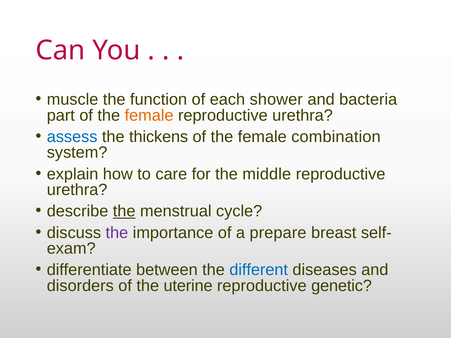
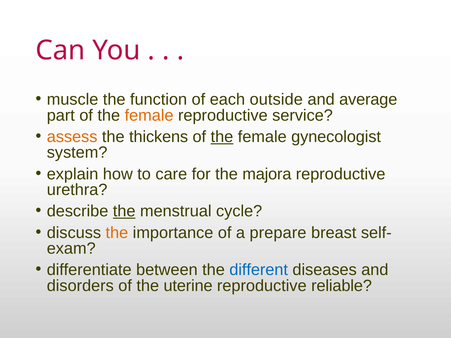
shower: shower -> outside
bacteria: bacteria -> average
urethra at (303, 115): urethra -> service
assess colour: blue -> orange
the at (222, 137) underline: none -> present
combination: combination -> gynecologist
middle: middle -> majora
the at (117, 233) colour: purple -> orange
genetic: genetic -> reliable
